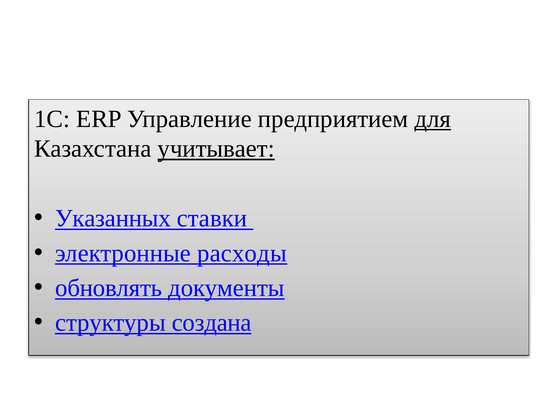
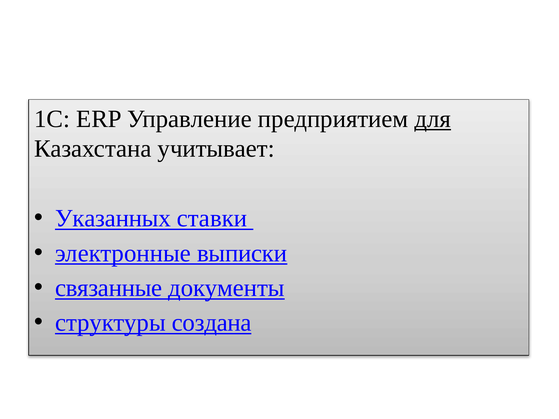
учитывает underline: present -> none
расходы: расходы -> выписки
обновлять: обновлять -> связанные
